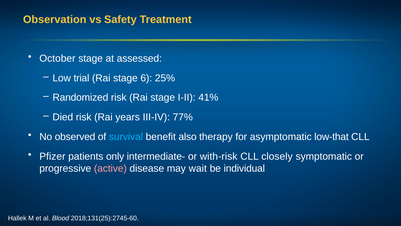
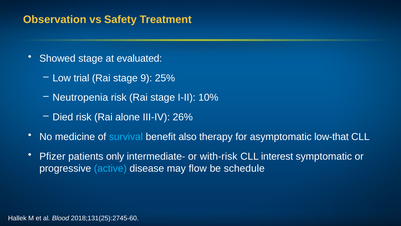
October: October -> Showed
assessed: assessed -> evaluated
6: 6 -> 9
Randomized: Randomized -> Neutropenia
41%: 41% -> 10%
years: years -> alone
77%: 77% -> 26%
observed: observed -> medicine
closely: closely -> interest
active colour: pink -> light blue
wait: wait -> flow
individual: individual -> schedule
